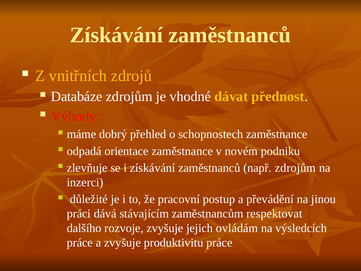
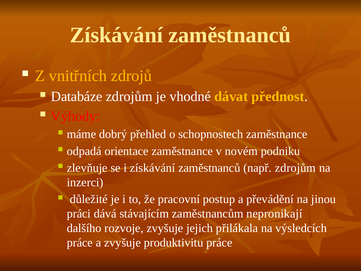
respektovat: respektovat -> nepronikají
ovládám: ovládám -> přilákala
